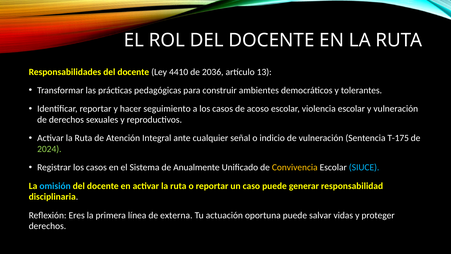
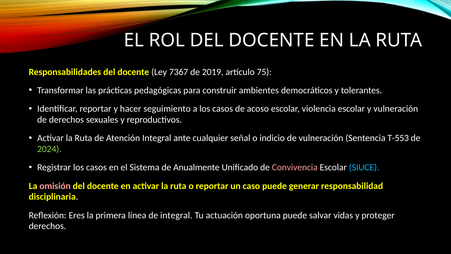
4410: 4410 -> 7367
2036: 2036 -> 2019
13: 13 -> 75
T-175: T-175 -> T-553
Convivencia colour: yellow -> pink
omisión colour: light blue -> pink
de externa: externa -> integral
